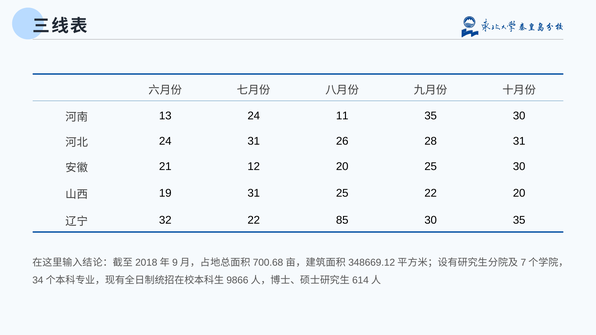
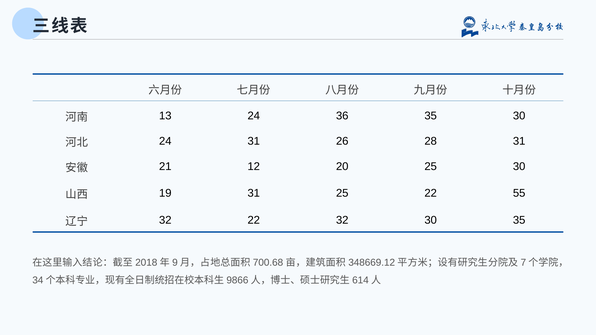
11: 11 -> 36
22 20: 20 -> 55
22 85: 85 -> 32
